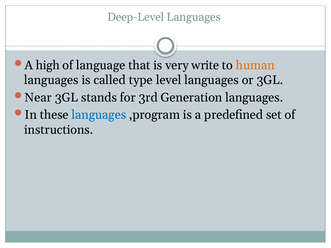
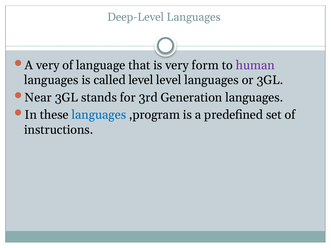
A high: high -> very
write: write -> form
human colour: orange -> purple
called type: type -> level
